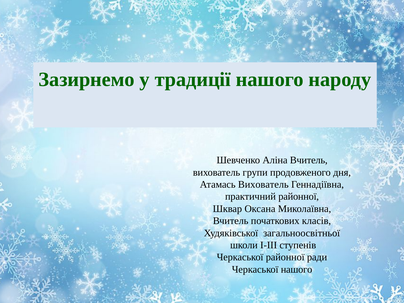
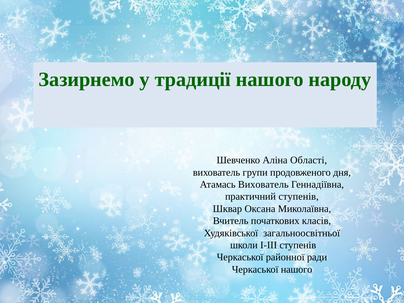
Аліна Вчитель: Вчитель -> Області
практичний районної: районної -> ступенів
